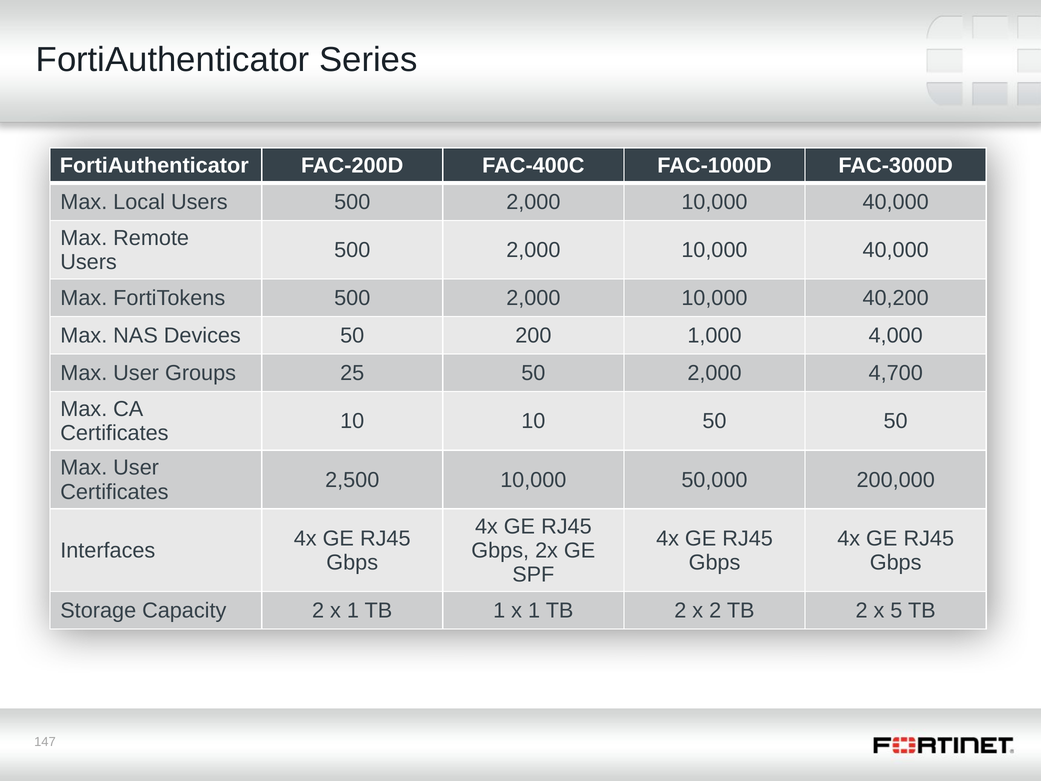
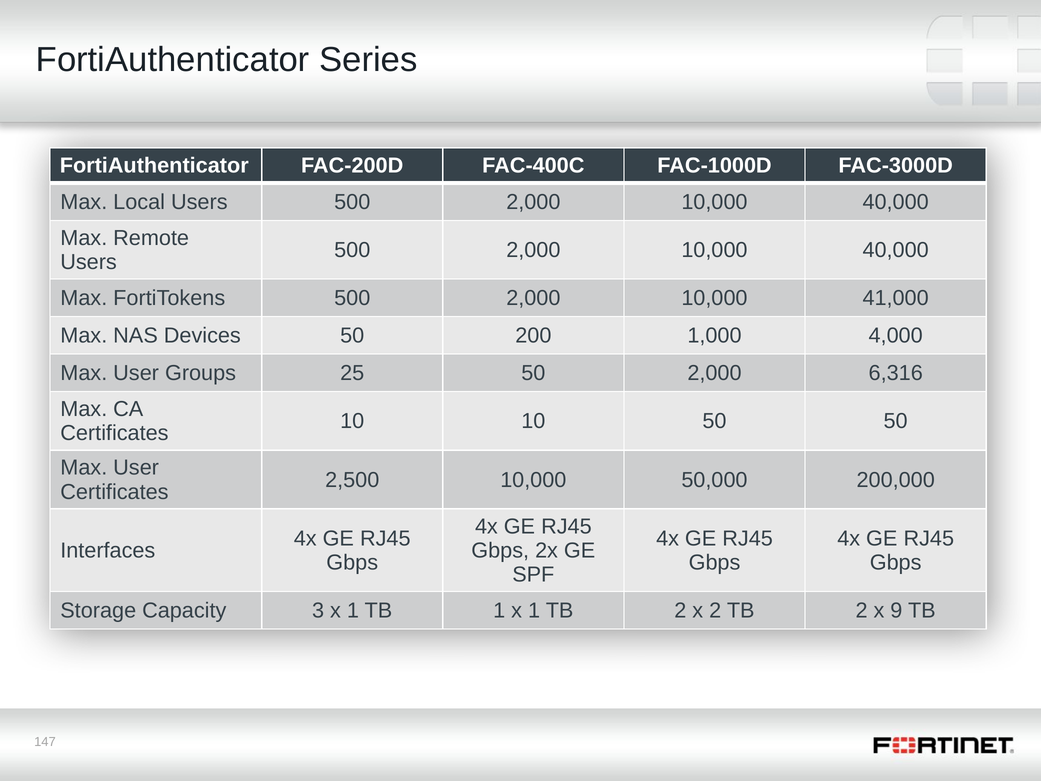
40,200: 40,200 -> 41,000
4,700: 4,700 -> 6,316
Capacity 2: 2 -> 3
5: 5 -> 9
